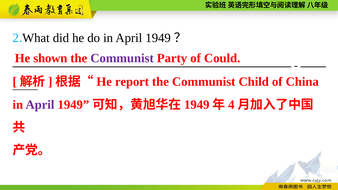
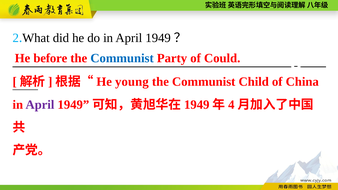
shown: shown -> before
Communist at (122, 58) colour: purple -> blue
report: report -> young
